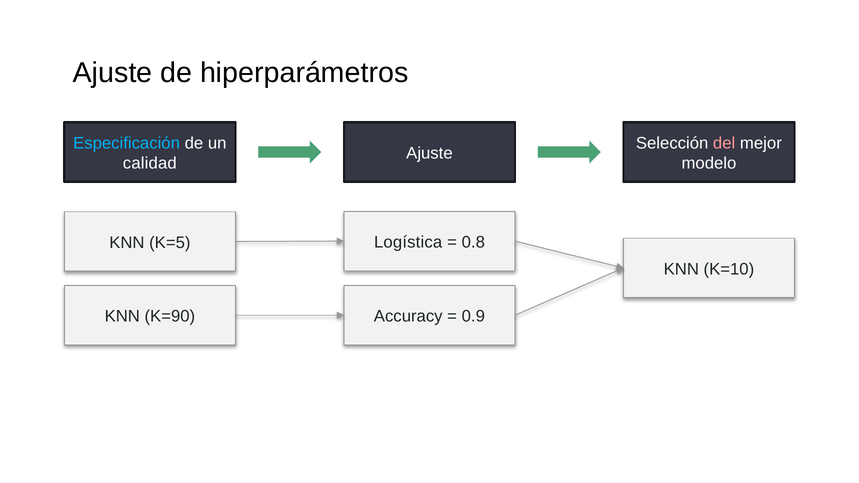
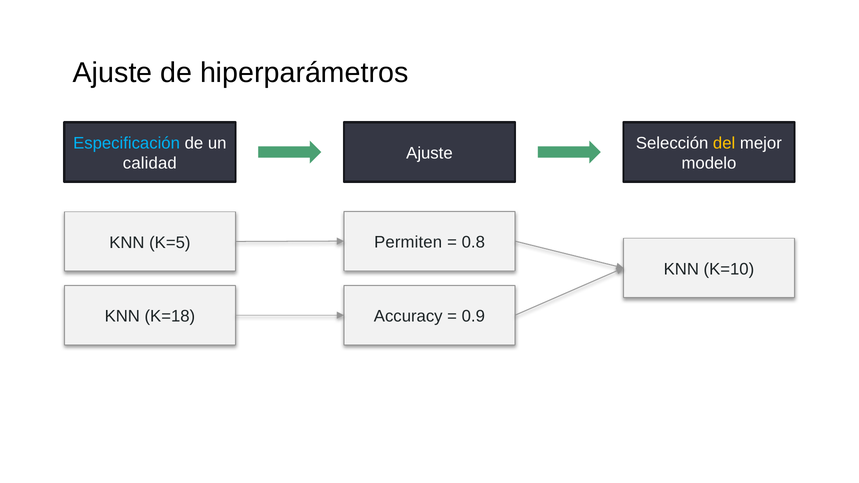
del colour: pink -> yellow
Logística: Logística -> Permiten
K=90: K=90 -> K=18
